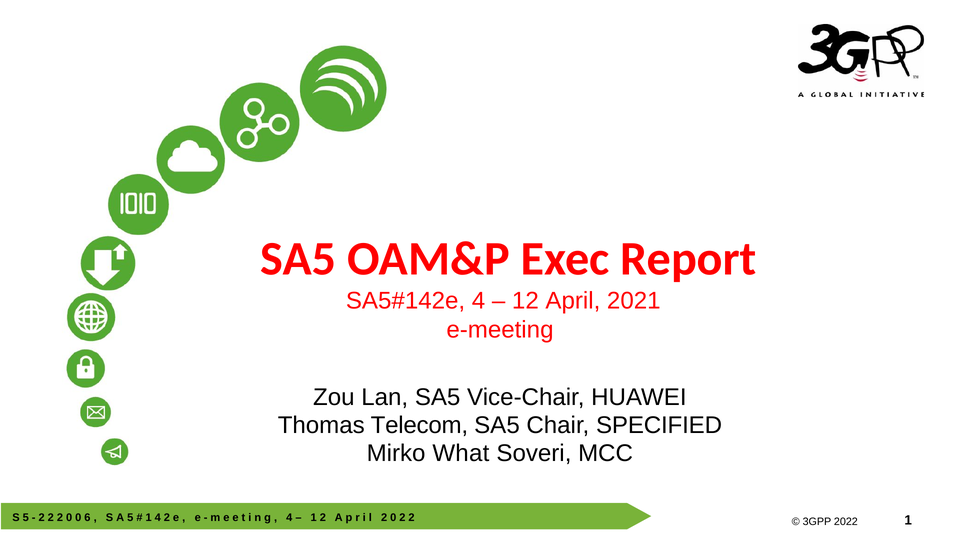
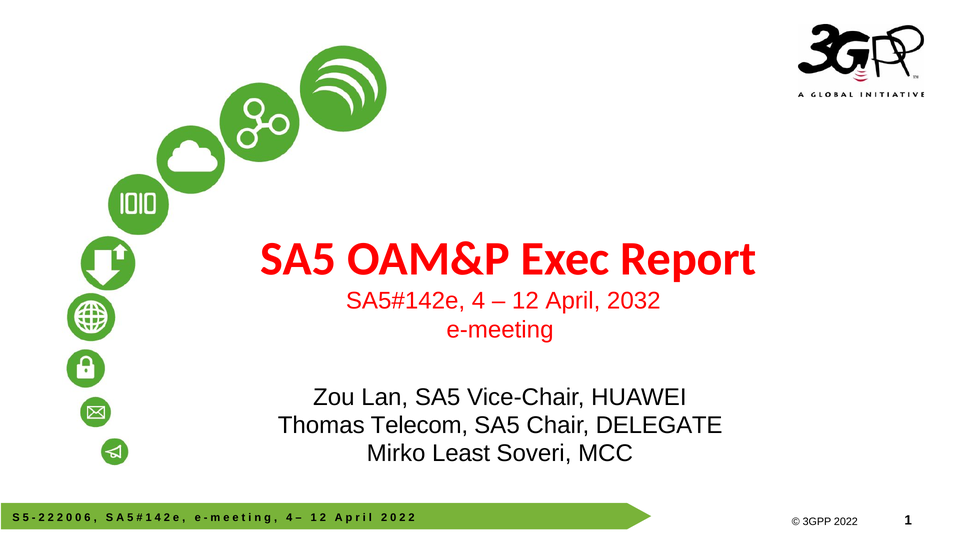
2021: 2021 -> 2032
SPECIFIED: SPECIFIED -> DELEGATE
What: What -> Least
